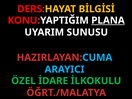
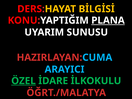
ÖZEL underline: none -> present
